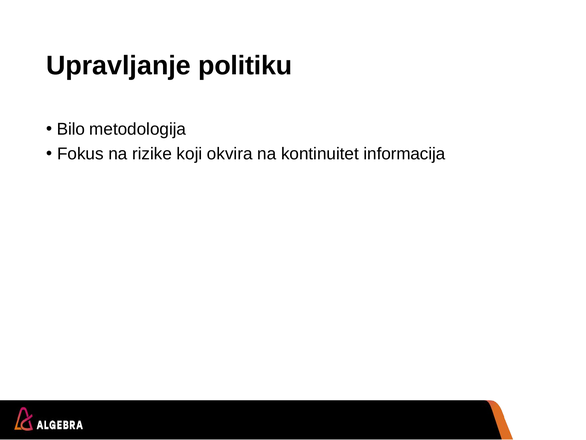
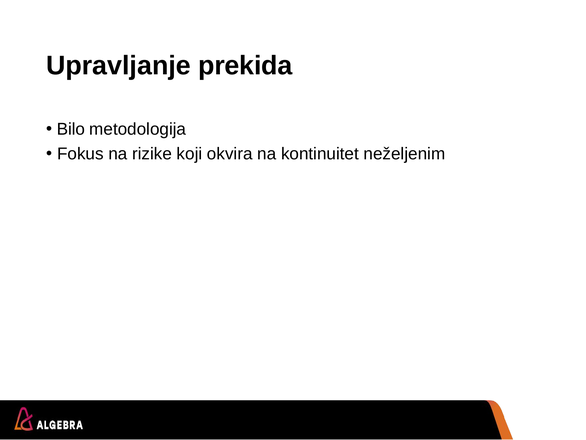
politiku: politiku -> prekida
informacija: informacija -> neželjenim
